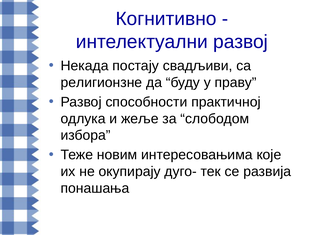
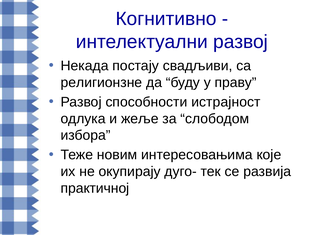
практичној: практичној -> истрајност
понашања: понашања -> практичној
